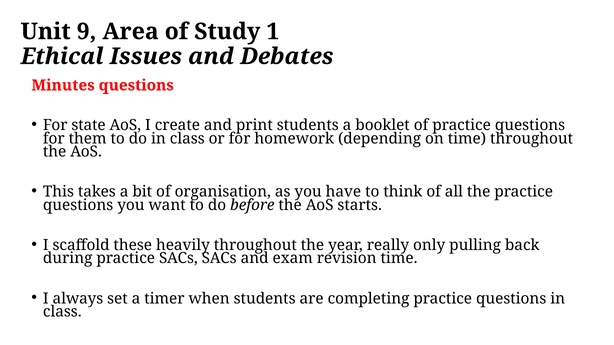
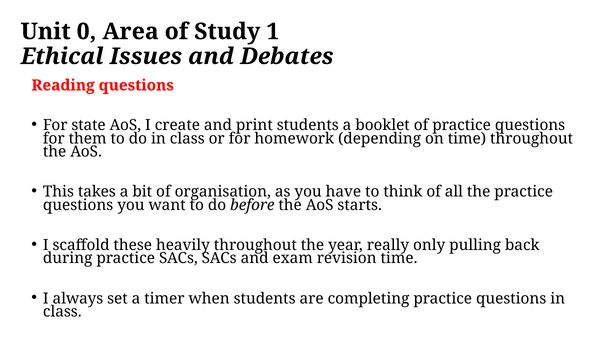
9: 9 -> 0
Minutes: Minutes -> Reading
